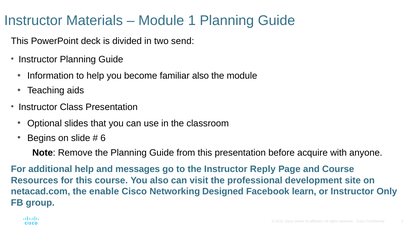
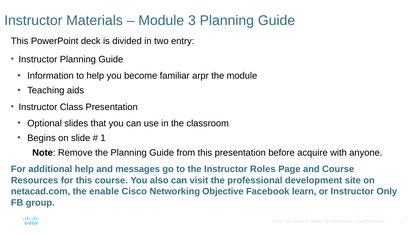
1: 1 -> 3
send: send -> entry
familiar also: also -> arpr
6: 6 -> 1
Reply: Reply -> Roles
Designed: Designed -> Objective
